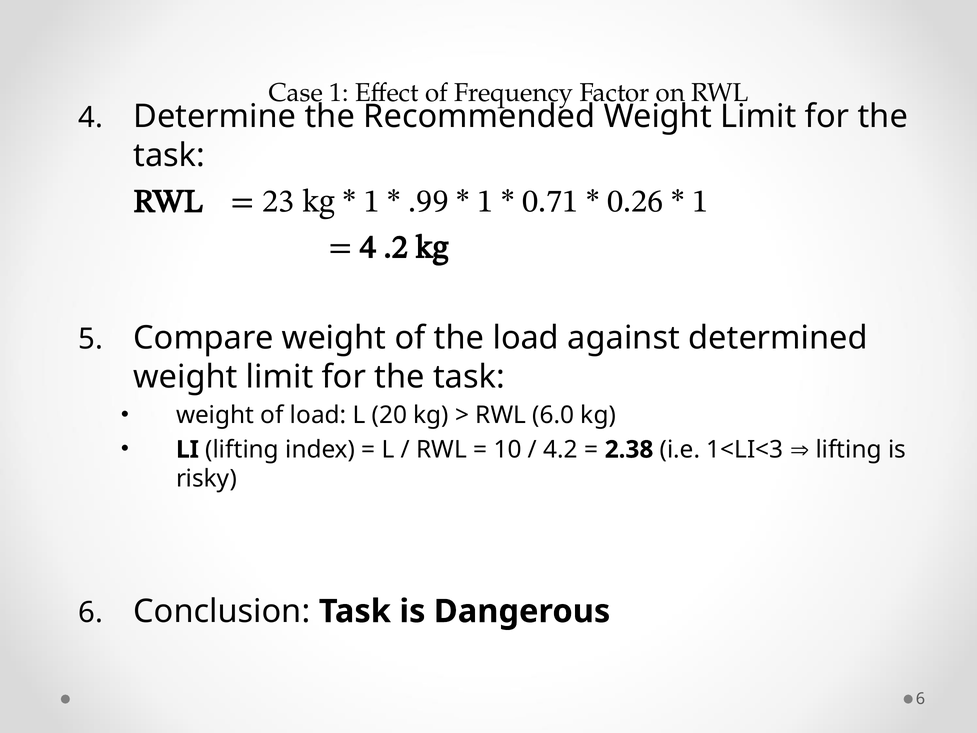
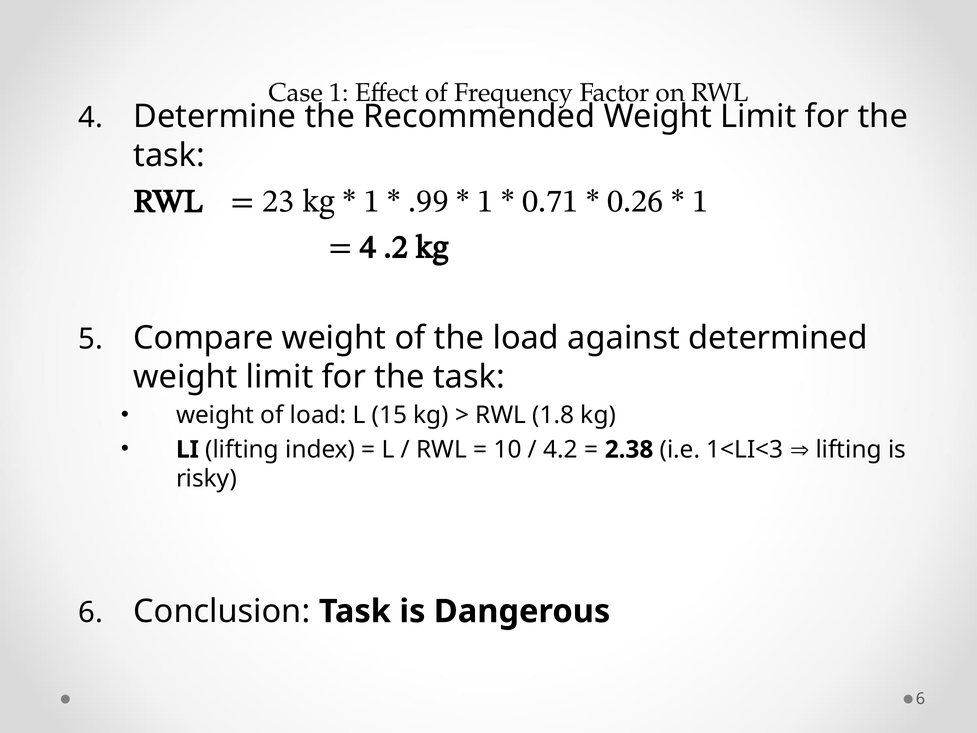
20: 20 -> 15
6.0: 6.0 -> 1.8
